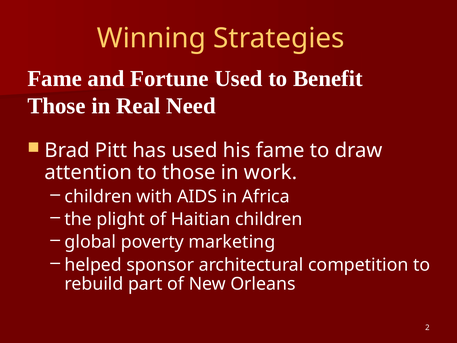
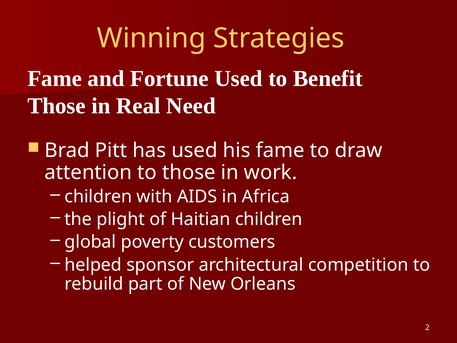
marketing: marketing -> customers
